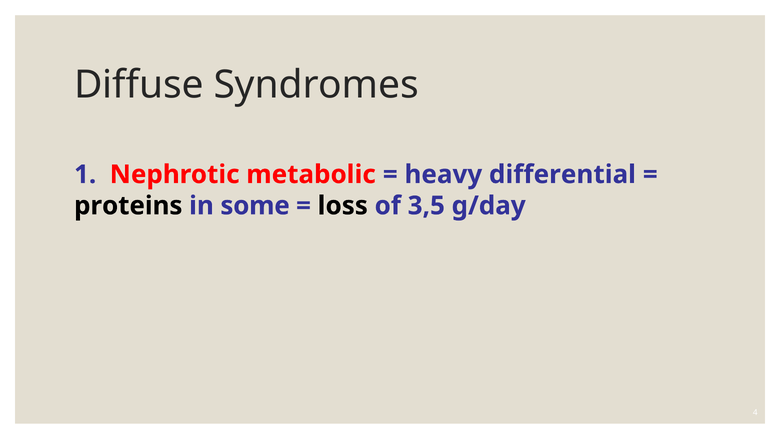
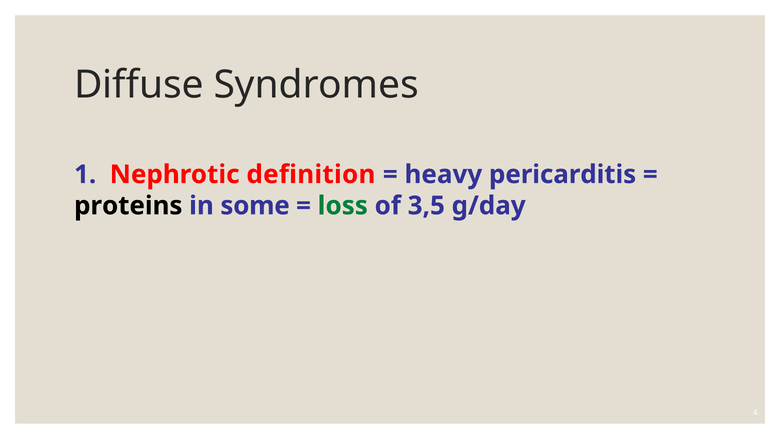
metabolic: metabolic -> definition
differential: differential -> pericarditis
loss colour: black -> green
